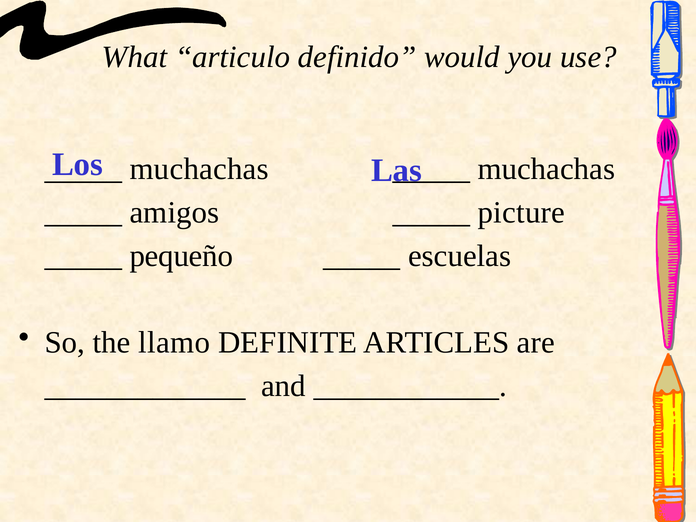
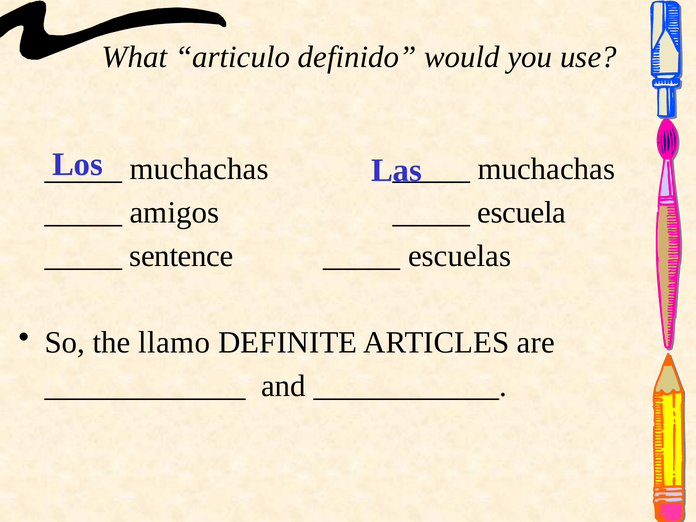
picture: picture -> escuela
pequeño: pequeño -> sentence
